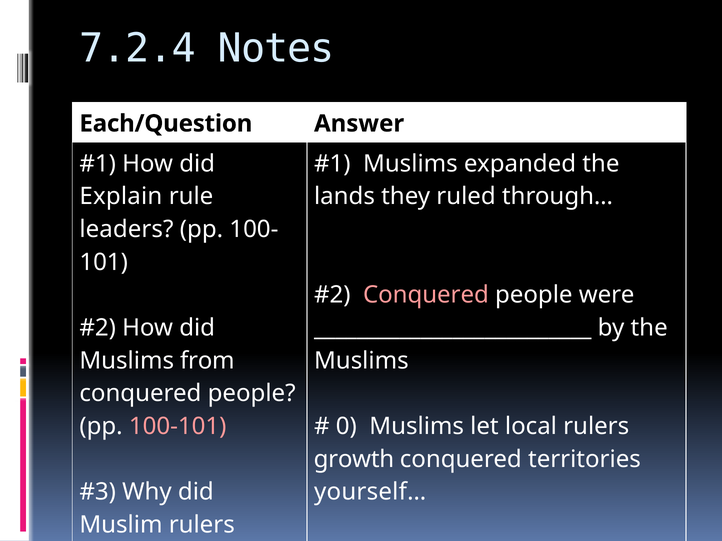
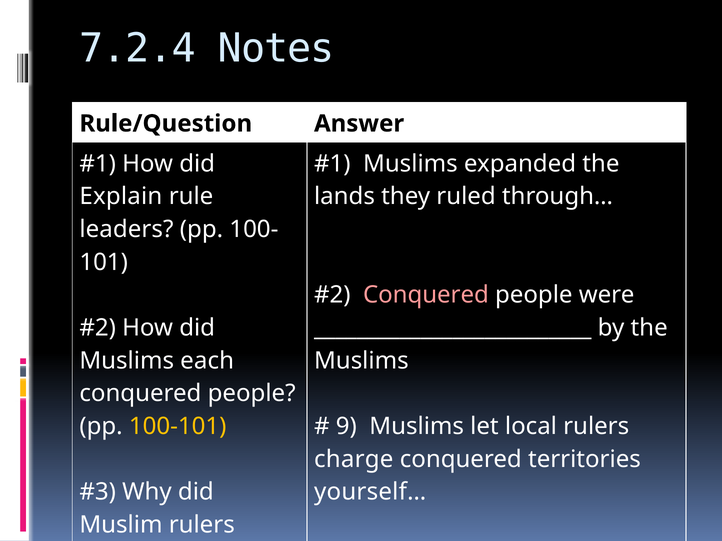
Each/Question: Each/Question -> Rule/Question
from: from -> each
100-101 colour: pink -> yellow
0: 0 -> 9
growth: growth -> charge
